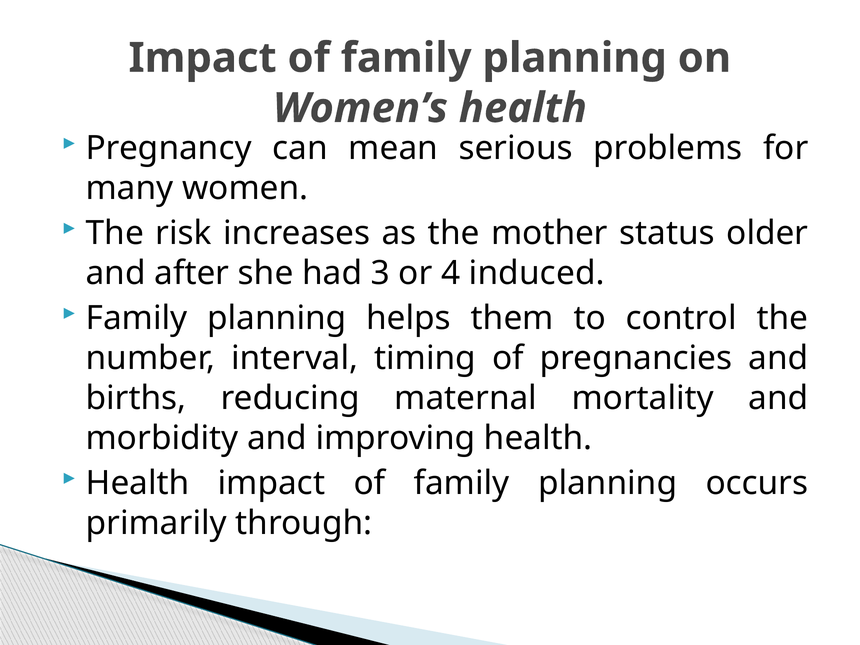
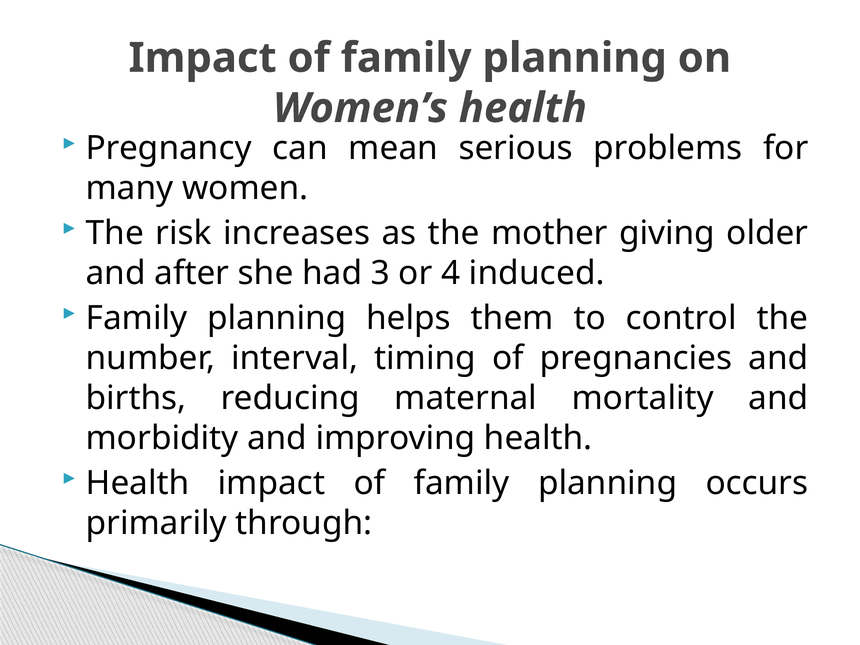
status: status -> giving
